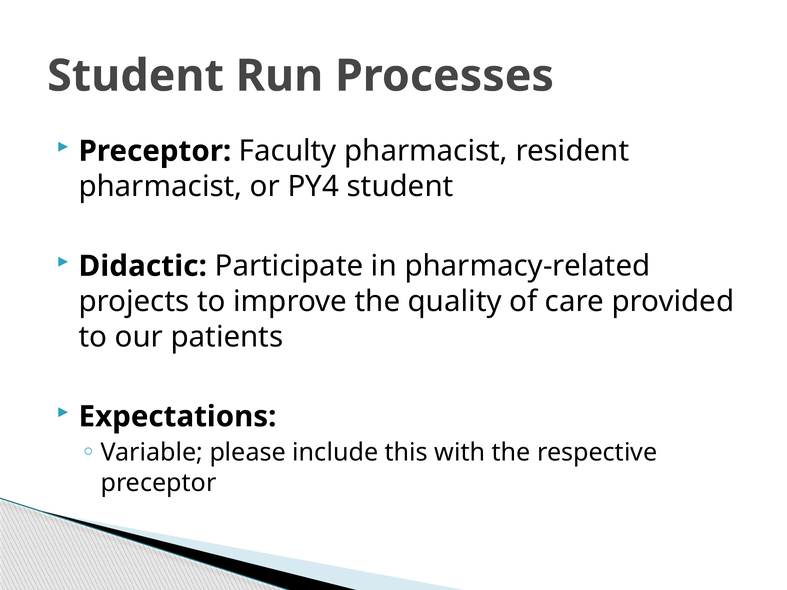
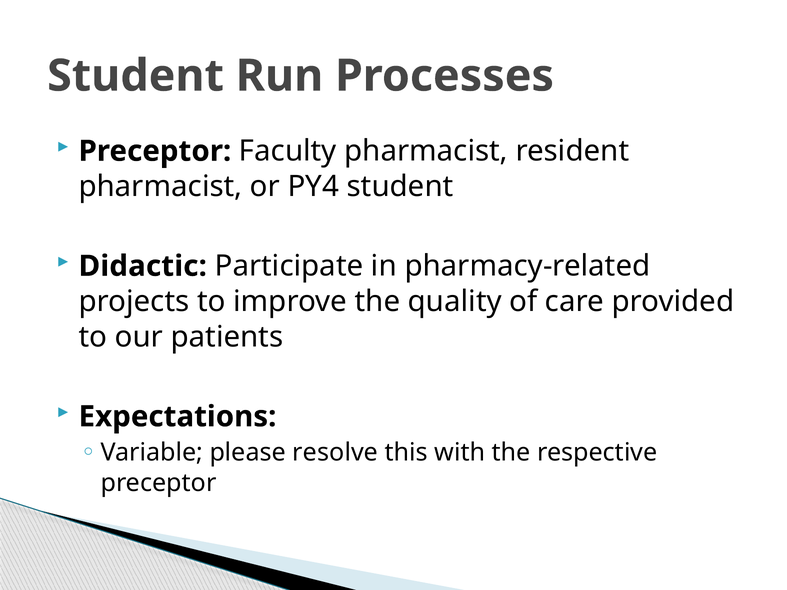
include: include -> resolve
